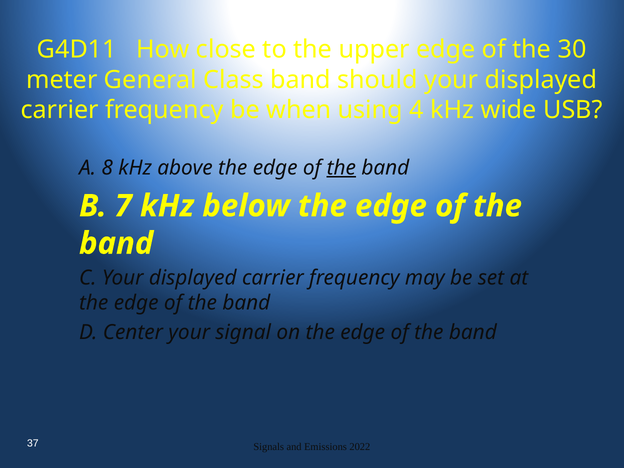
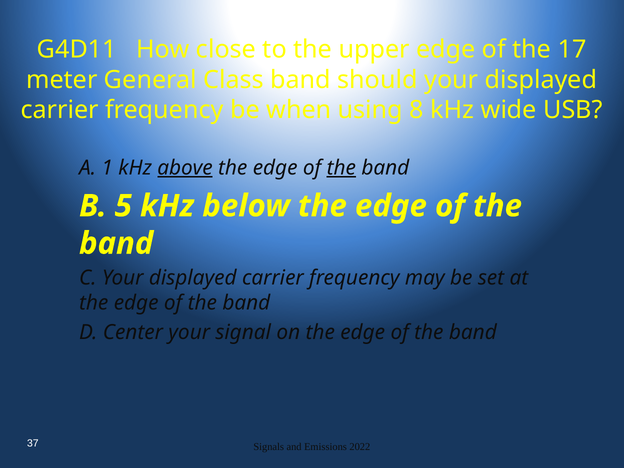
30: 30 -> 17
4: 4 -> 8
8: 8 -> 1
above underline: none -> present
7: 7 -> 5
